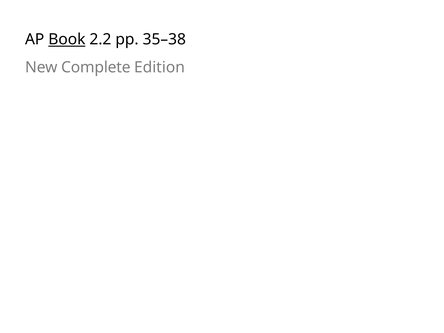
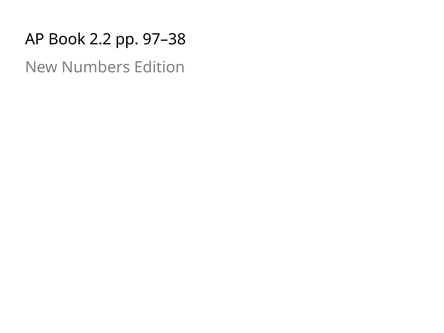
Book underline: present -> none
35–38: 35–38 -> 97–38
Complete: Complete -> Numbers
